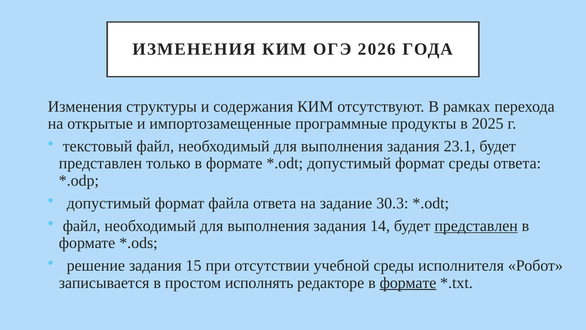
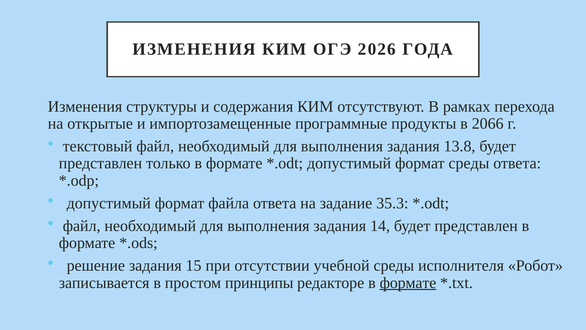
2025: 2025 -> 2066
23.1: 23.1 -> 13.8
30.3: 30.3 -> 35.3
представлен at (476, 226) underline: present -> none
исполнять: исполнять -> принципы
